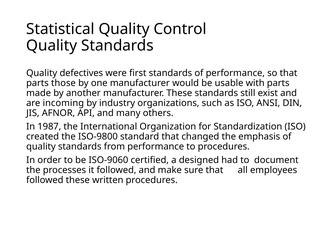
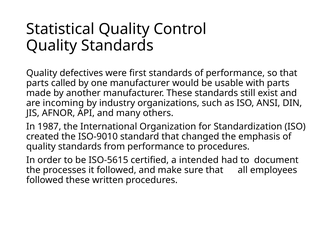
those: those -> called
ISO-9800: ISO-9800 -> ISO-9010
ISO-9060: ISO-9060 -> ISO-5615
designed: designed -> intended
